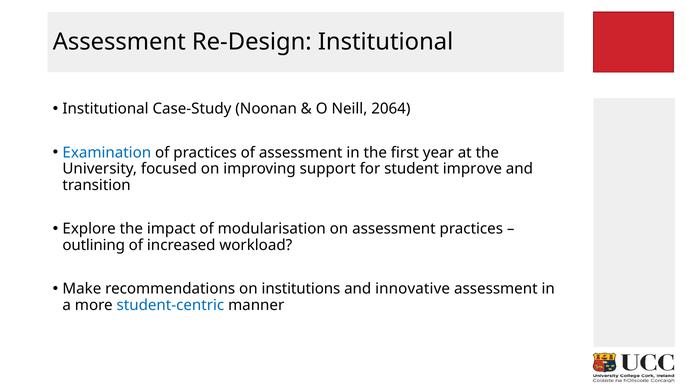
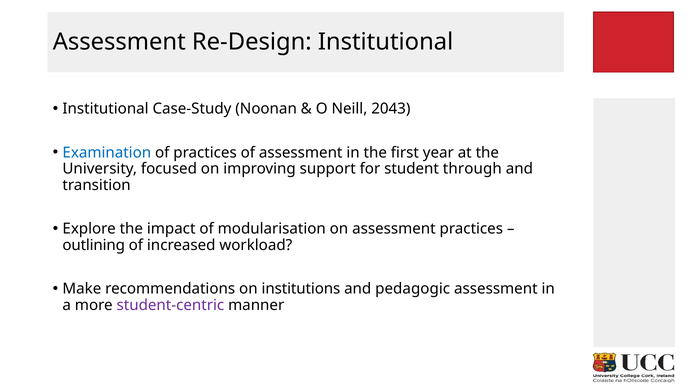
2064: 2064 -> 2043
improve: improve -> through
innovative: innovative -> pedagogic
student-centric colour: blue -> purple
